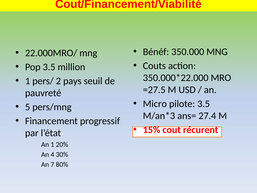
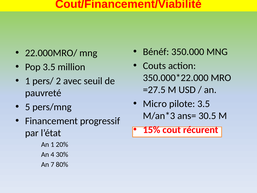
pays: pays -> avec
27.4: 27.4 -> 30.5
